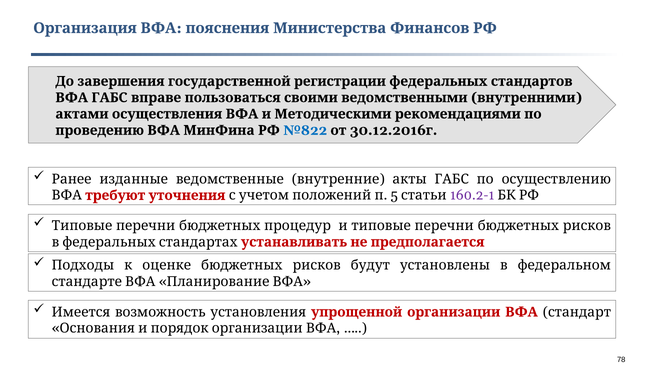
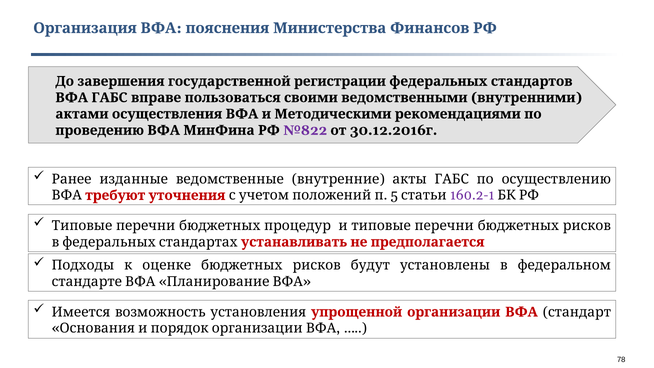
№822 colour: blue -> purple
